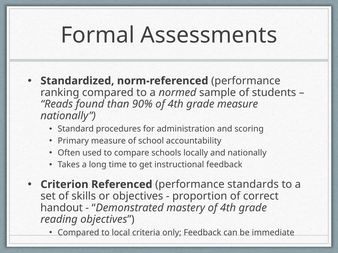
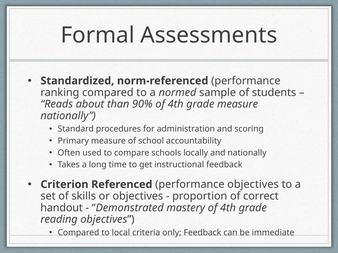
found: found -> about
performance standards: standards -> objectives
